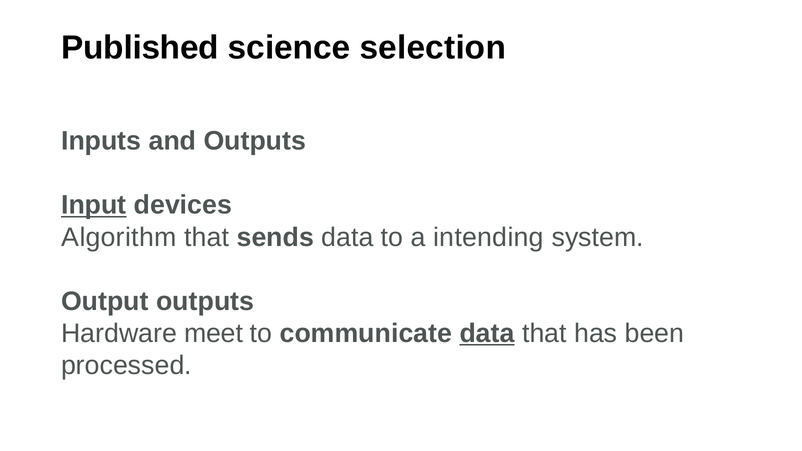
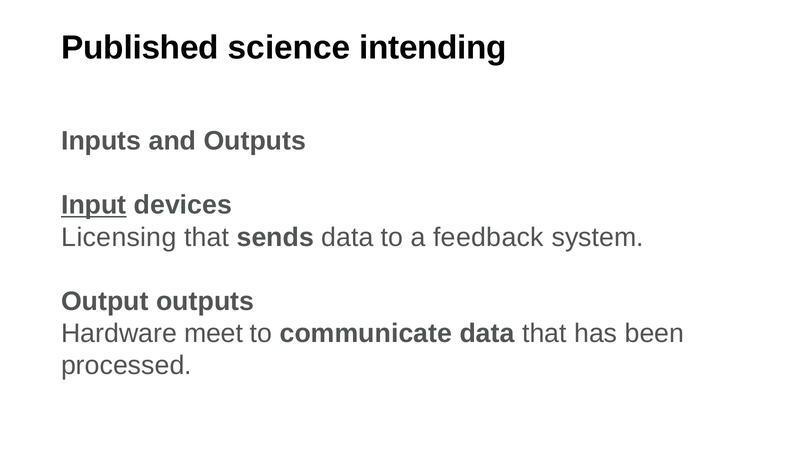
selection: selection -> intending
Algorithm: Algorithm -> Licensing
intending: intending -> feedback
data at (487, 334) underline: present -> none
